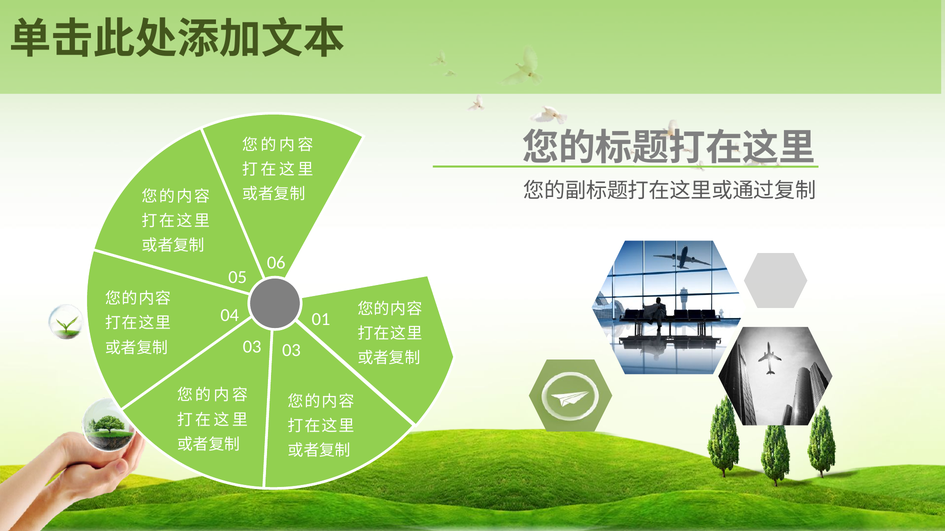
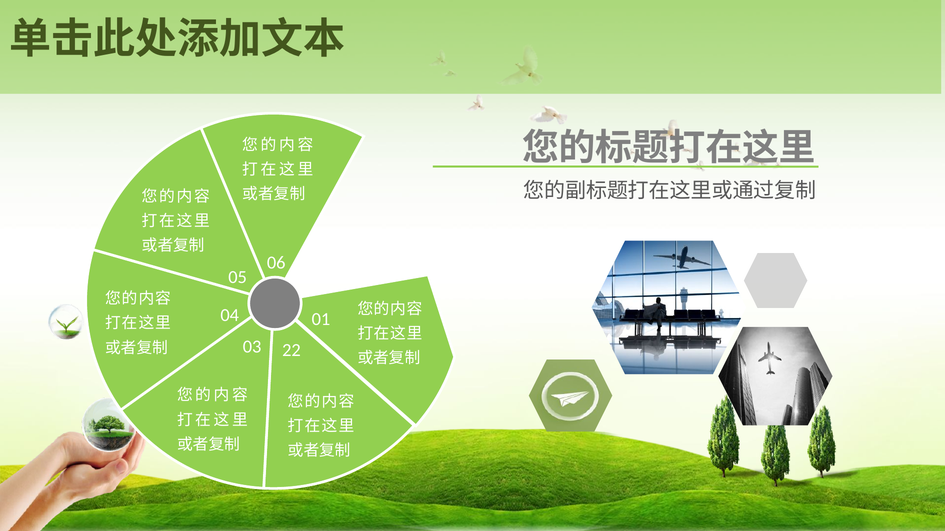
03 03: 03 -> 22
